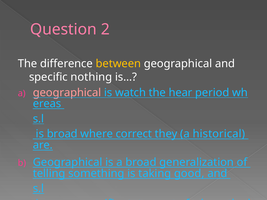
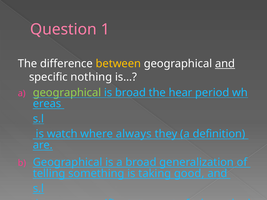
2: 2 -> 1
and at (225, 64) underline: none -> present
geographical at (67, 93) colour: pink -> light green
is watch: watch -> broad
is broad: broad -> watch
correct: correct -> always
historical: historical -> definition
